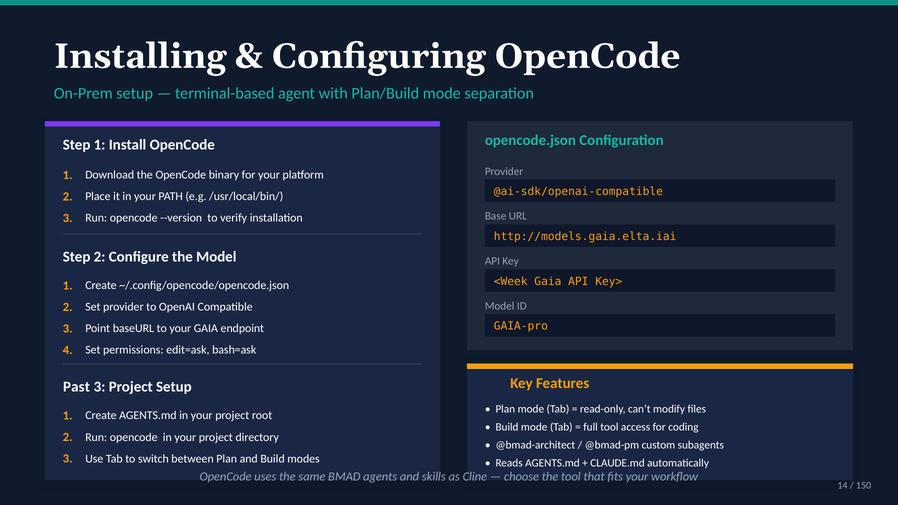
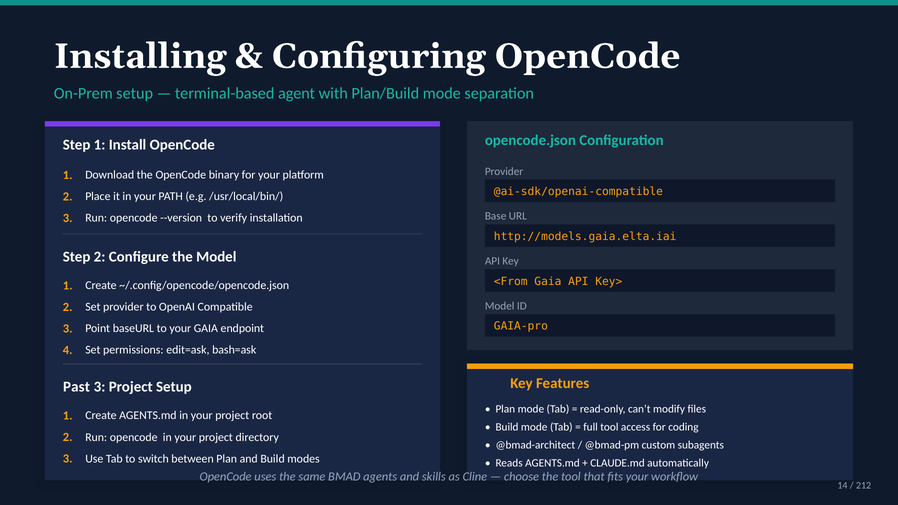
<Week: <Week -> <From
150: 150 -> 212
